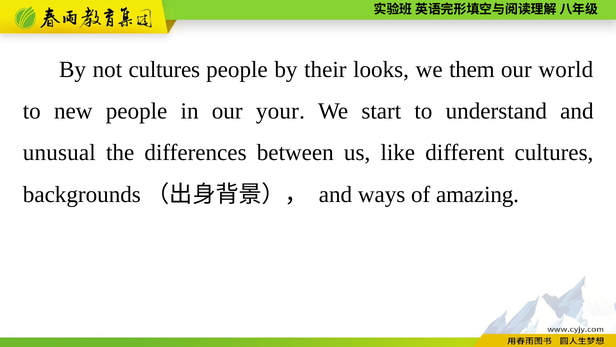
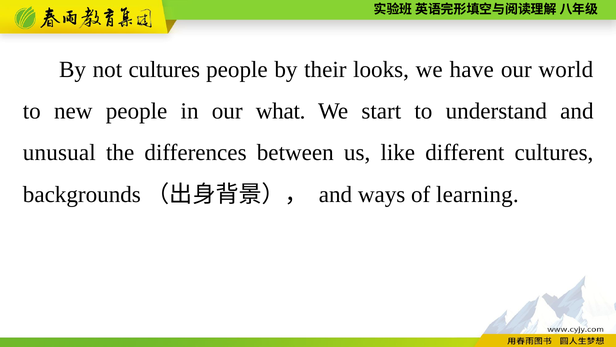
them: them -> have
your: your -> what
amazing: amazing -> learning
